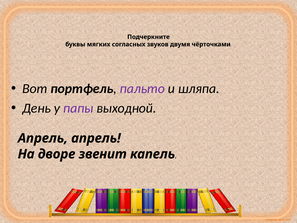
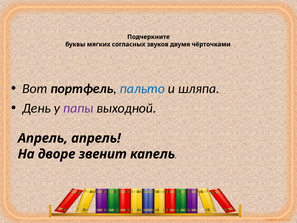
пальто colour: purple -> blue
